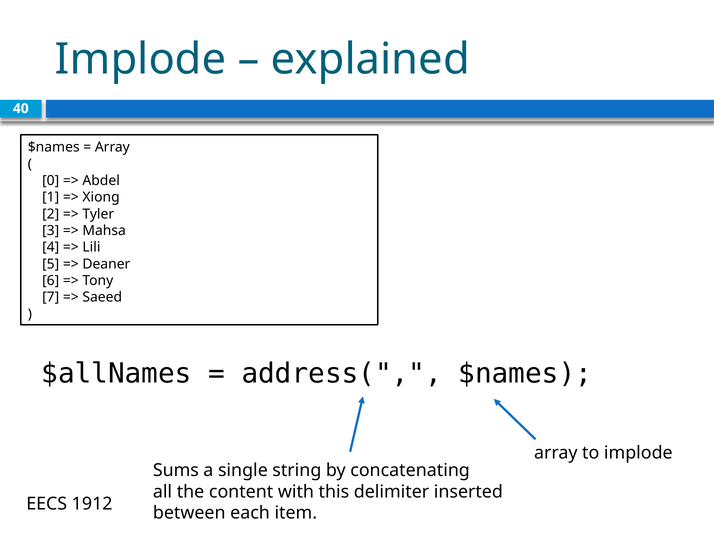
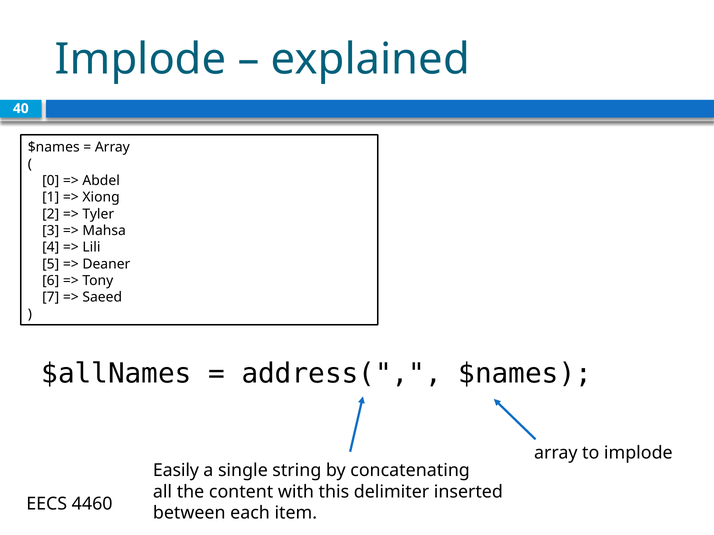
Sums: Sums -> Easily
1912: 1912 -> 4460
